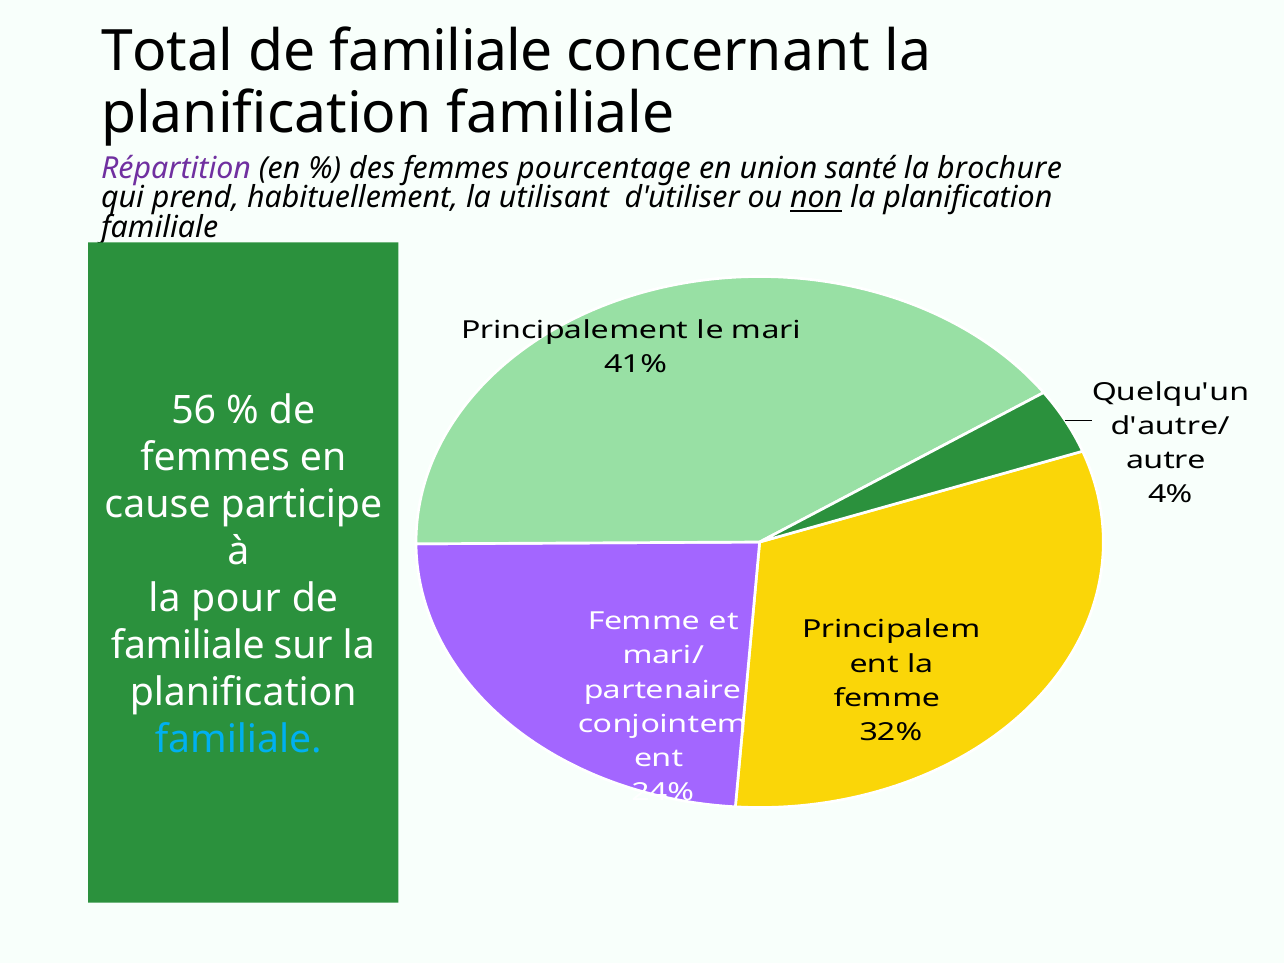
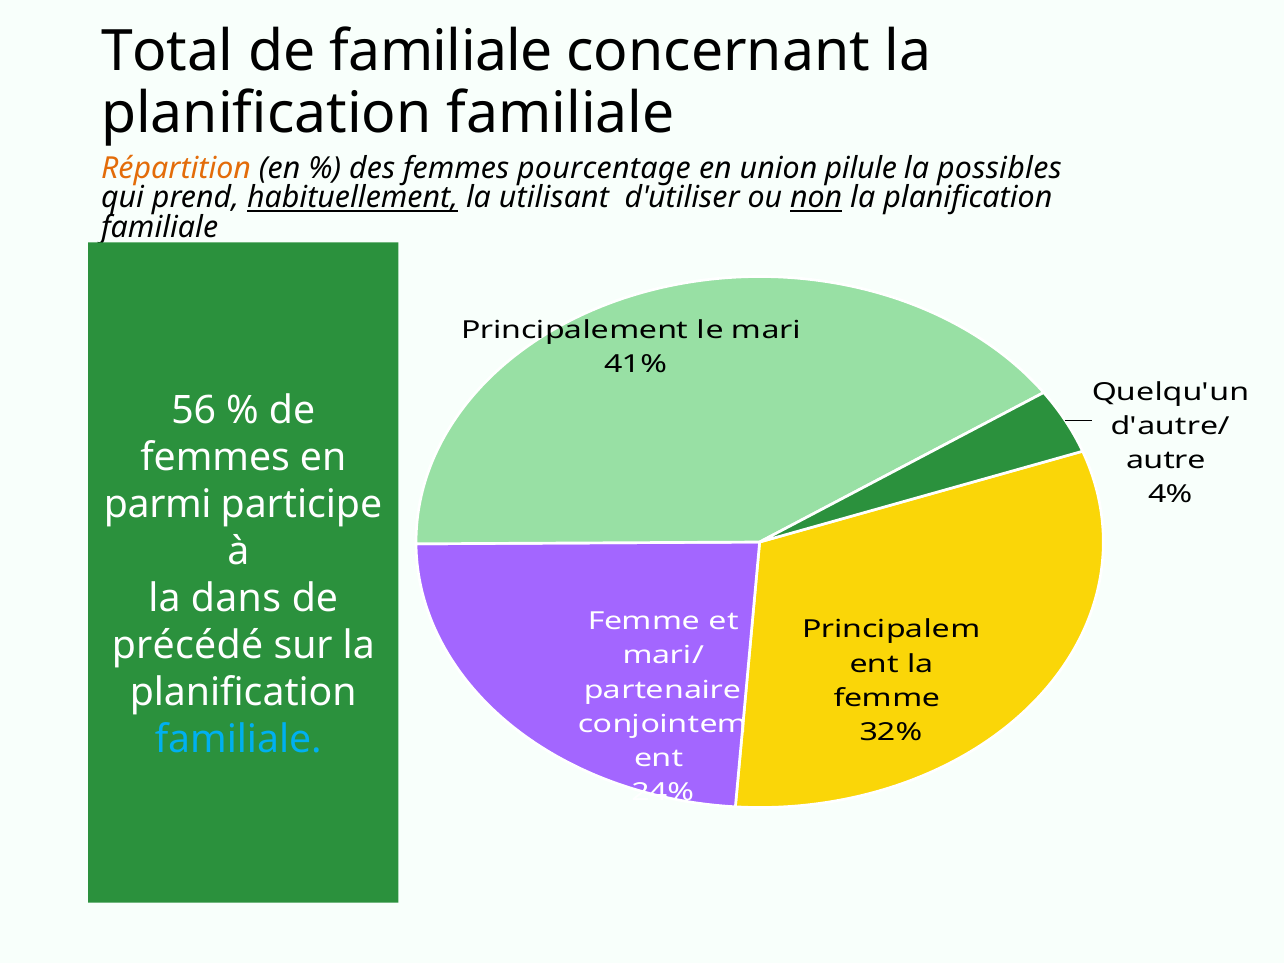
Répartition colour: purple -> orange
santé: santé -> pilule
brochure: brochure -> possibles
habituellement underline: none -> present
cause: cause -> parmi
pour: pour -> dans
familiale at (188, 646): familiale -> précédé
